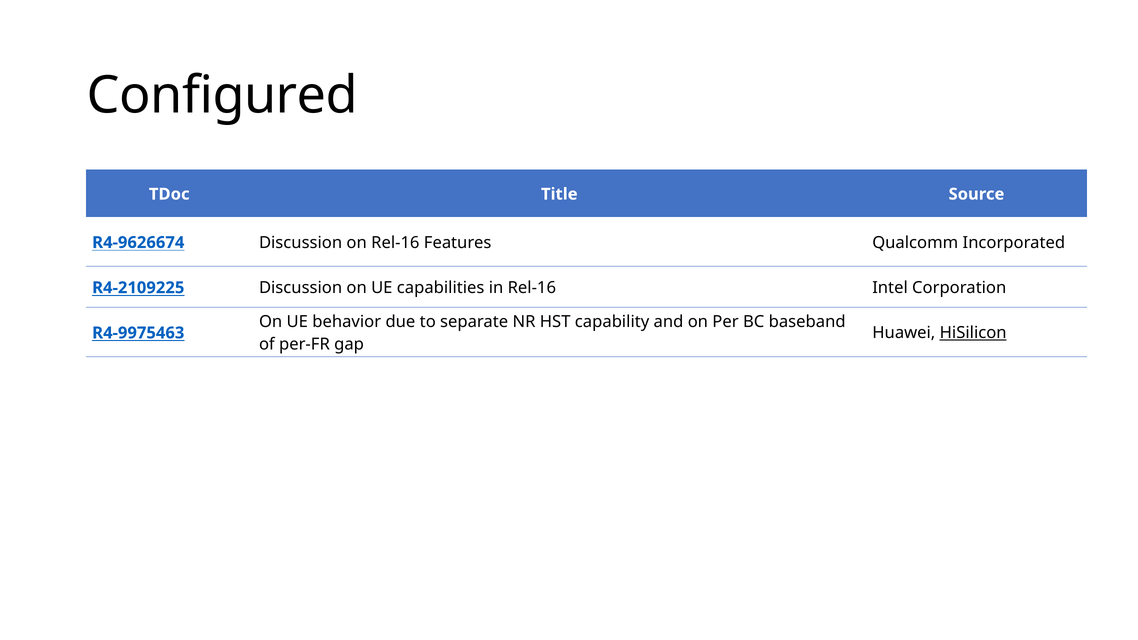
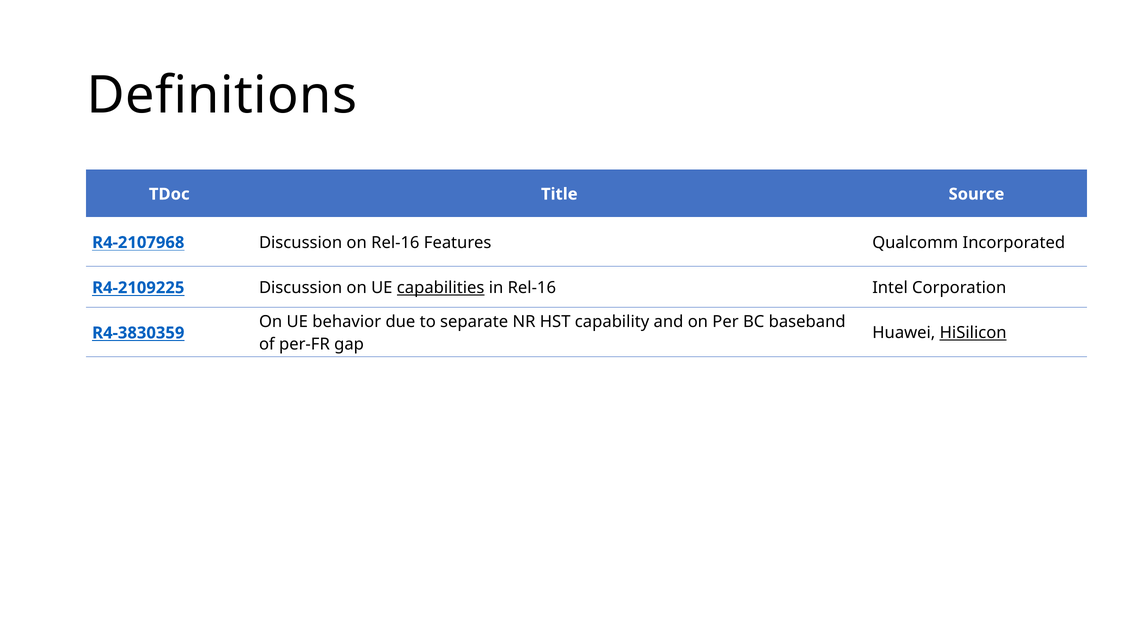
Configured: Configured -> Definitions
R4-9626674: R4-9626674 -> R4-2107968
capabilities underline: none -> present
R4-9975463: R4-9975463 -> R4-3830359
